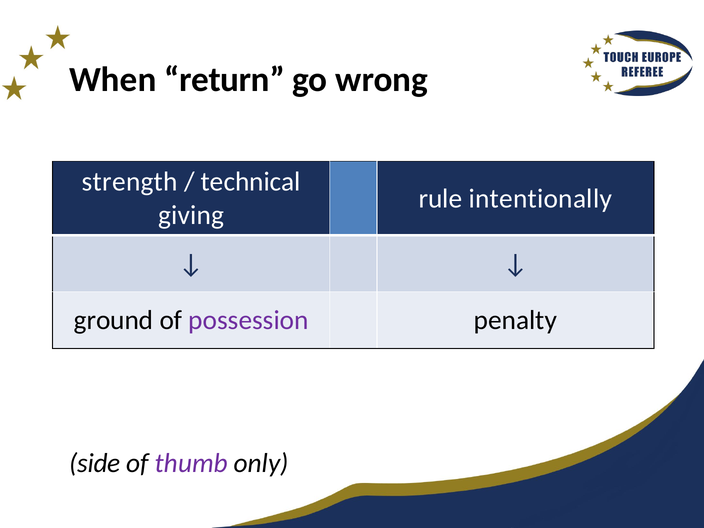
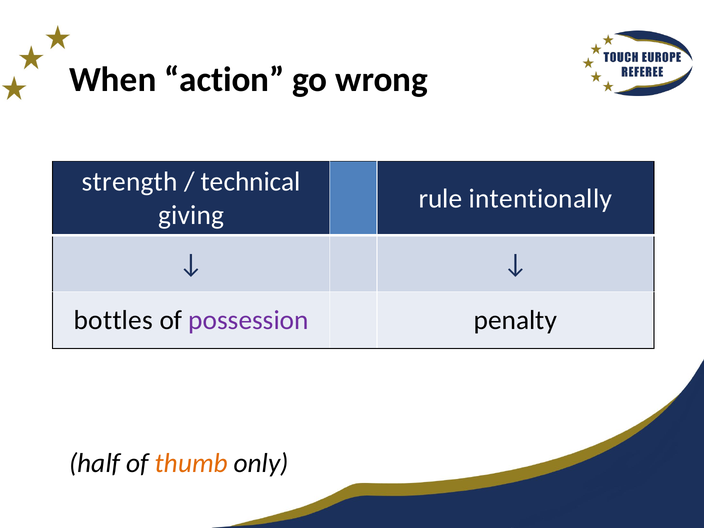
return: return -> action
ground: ground -> bottles
side: side -> half
thumb colour: purple -> orange
